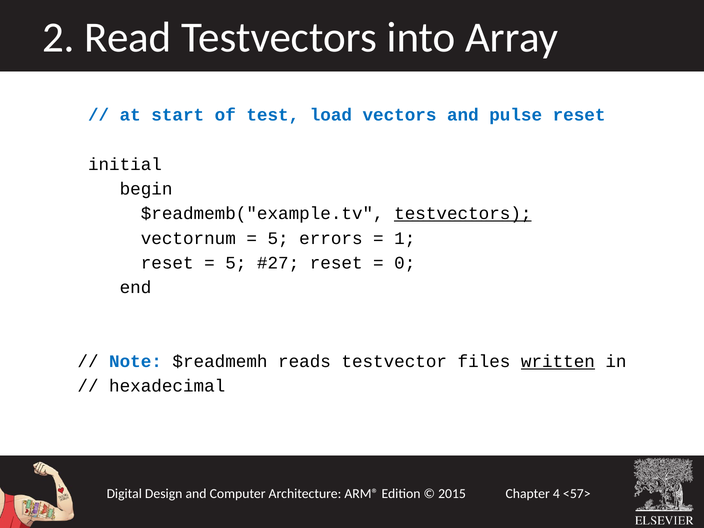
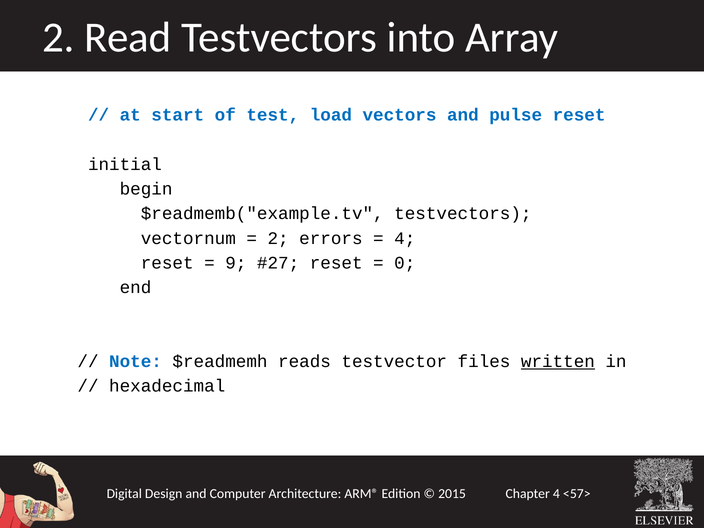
testvectors at (463, 214) underline: present -> none
5 at (278, 238): 5 -> 2
1 at (405, 238): 1 -> 4
5 at (236, 263): 5 -> 9
